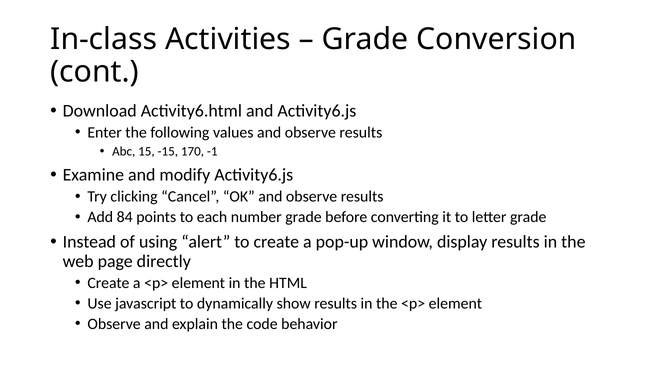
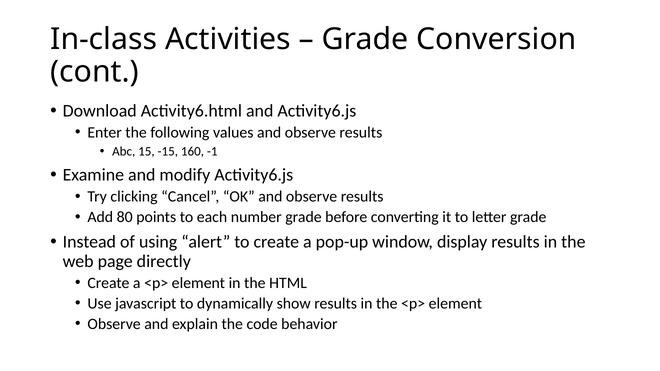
170: 170 -> 160
84: 84 -> 80
